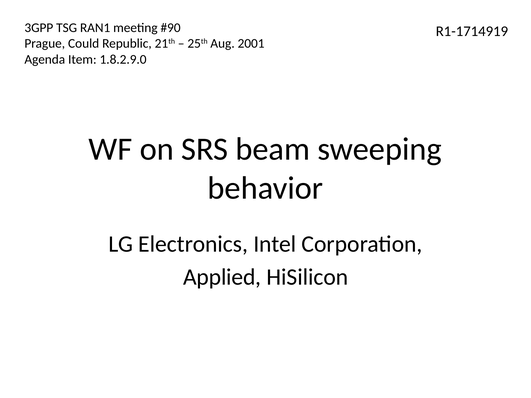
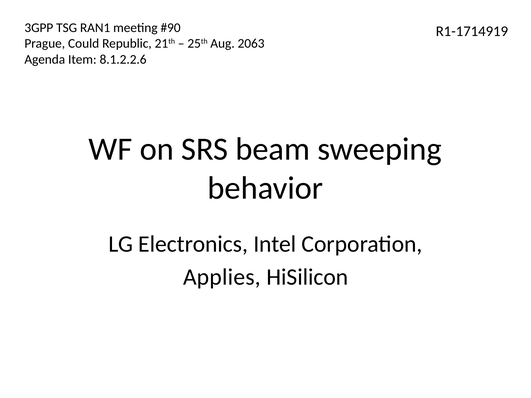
2001: 2001 -> 2063
1.8.2.9.0: 1.8.2.9.0 -> 8.1.2.2.6
Applied: Applied -> Applies
